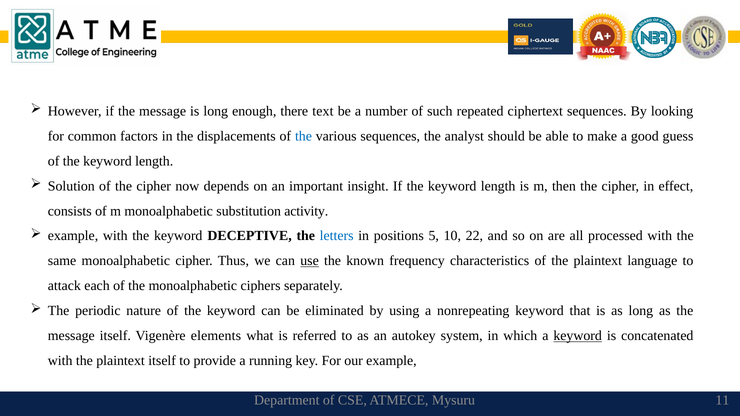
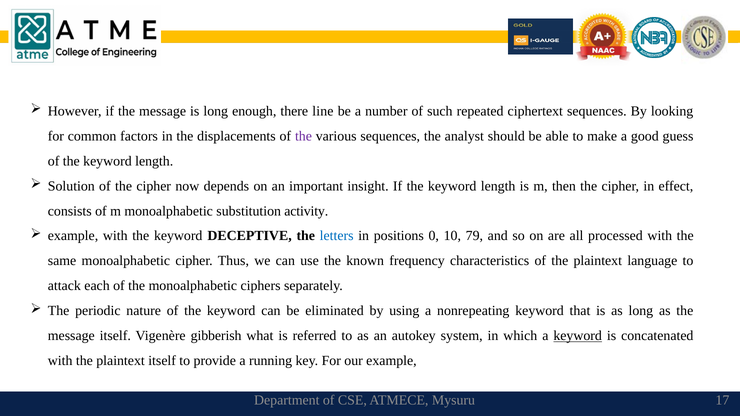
text: text -> line
the at (303, 136) colour: blue -> purple
5: 5 -> 0
22: 22 -> 79
use underline: present -> none
elements: elements -> gibberish
11: 11 -> 17
